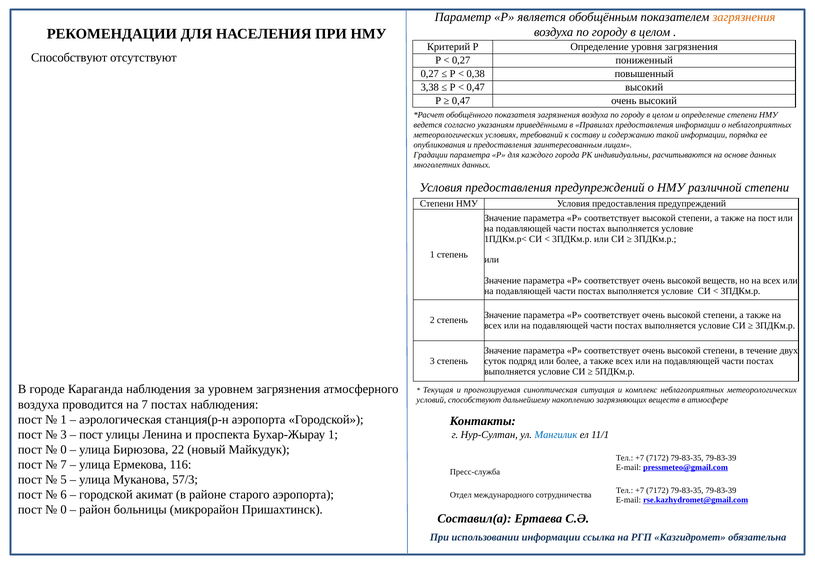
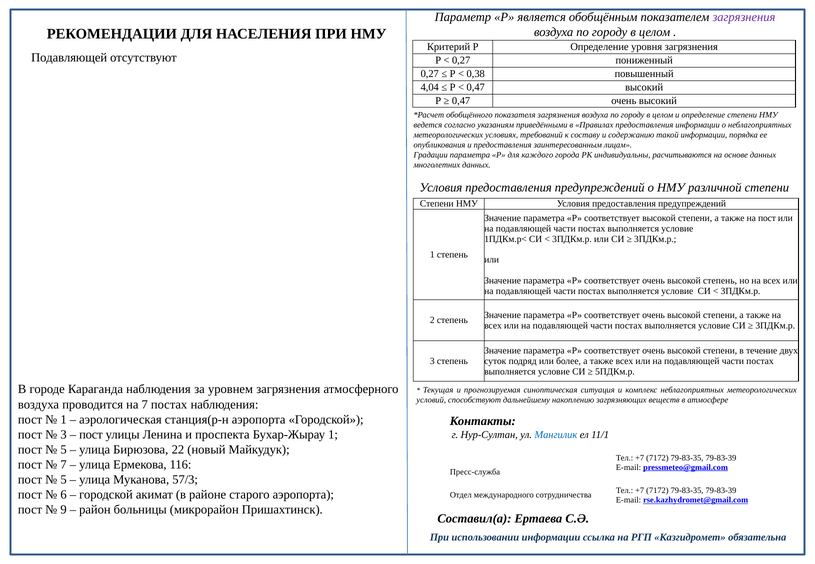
загрязнения at (744, 17) colour: orange -> purple
Способствуют at (69, 58): Способствуют -> Подавляющей
3,38: 3,38 -> 4,04
высокой веществ: веществ -> степень
0 at (64, 450): 0 -> 5
0 at (64, 510): 0 -> 9
